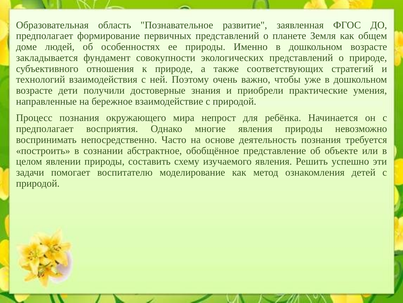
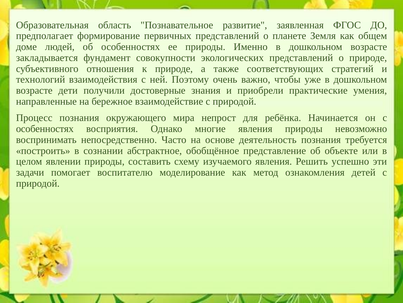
предполагает at (45, 129): предполагает -> особенностях
